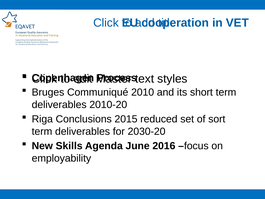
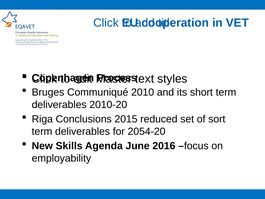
2030-20: 2030-20 -> 2054-20
